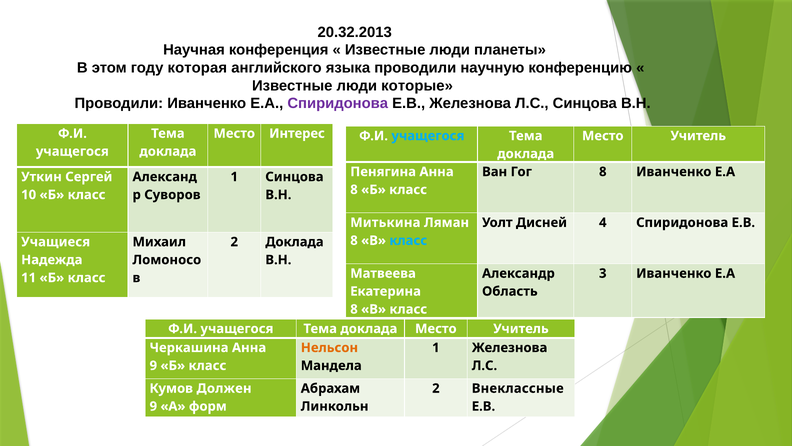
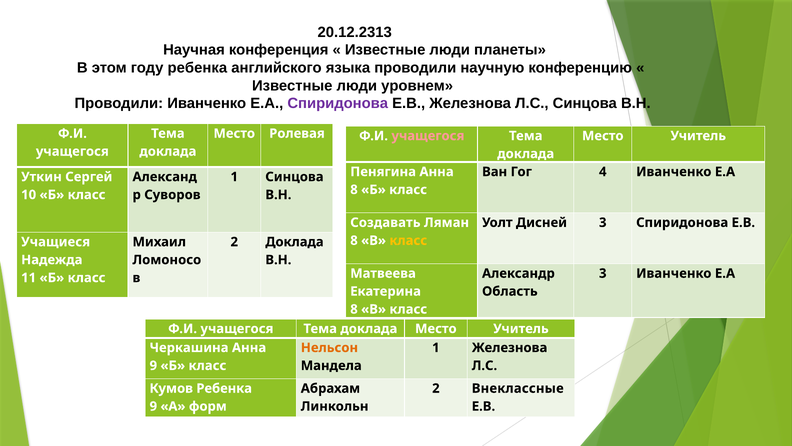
20.32.2013: 20.32.2013 -> 20.12.2313
году которая: которая -> ребенка
которые: которые -> уровнем
Интерес: Интерес -> Ролевая
учащегося at (428, 136) colour: light blue -> pink
Гог 8: 8 -> 4
Митькина: Митькина -> Создавать
Дисней 4: 4 -> 3
класс at (408, 240) colour: light blue -> yellow
Кумов Должен: Должен -> Ребенка
